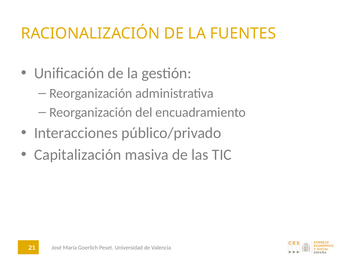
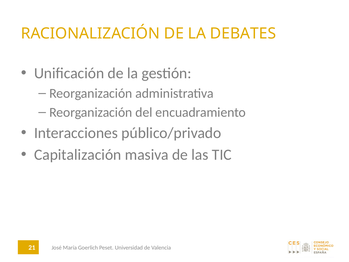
FUENTES: FUENTES -> DEBATES
